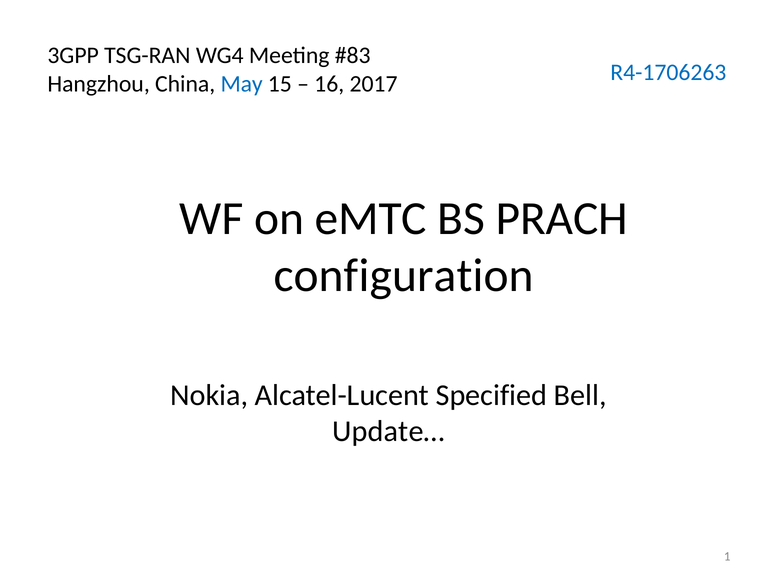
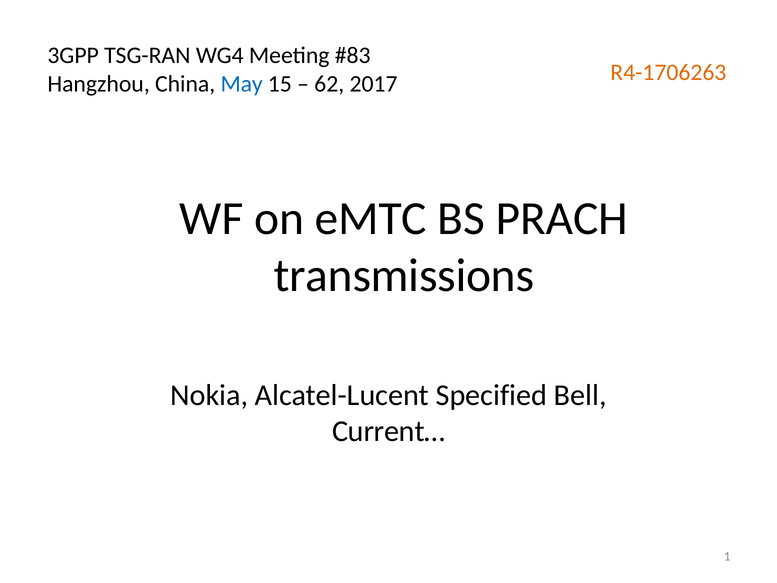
16: 16 -> 62
R4-1706263 colour: blue -> orange
configuration: configuration -> transmissions
Update…: Update… -> Current…
